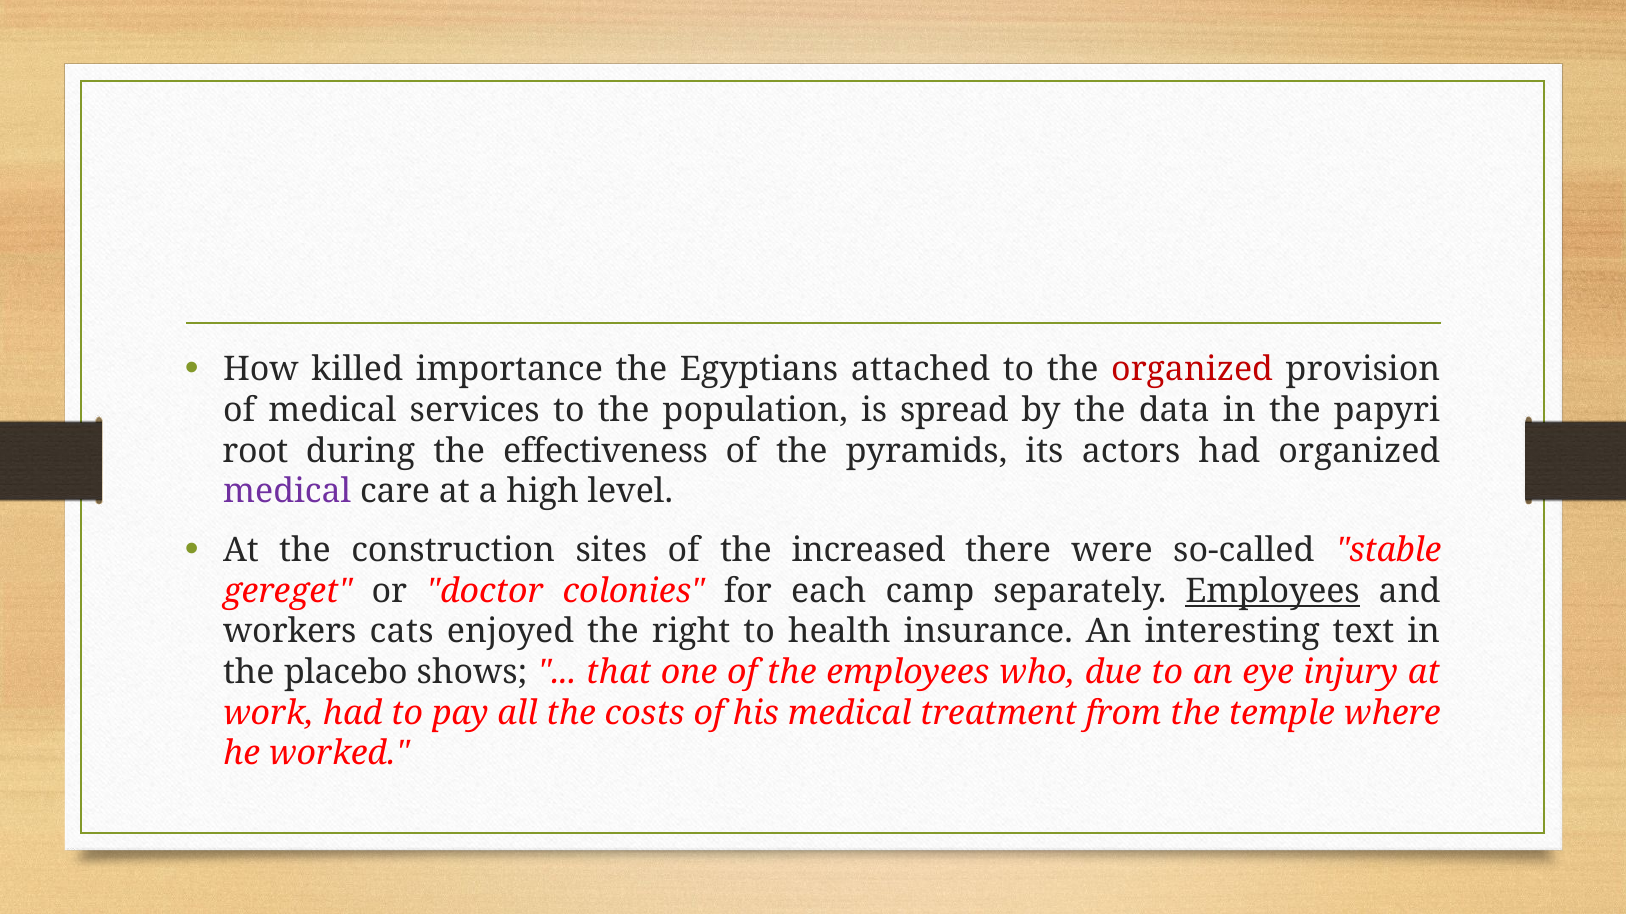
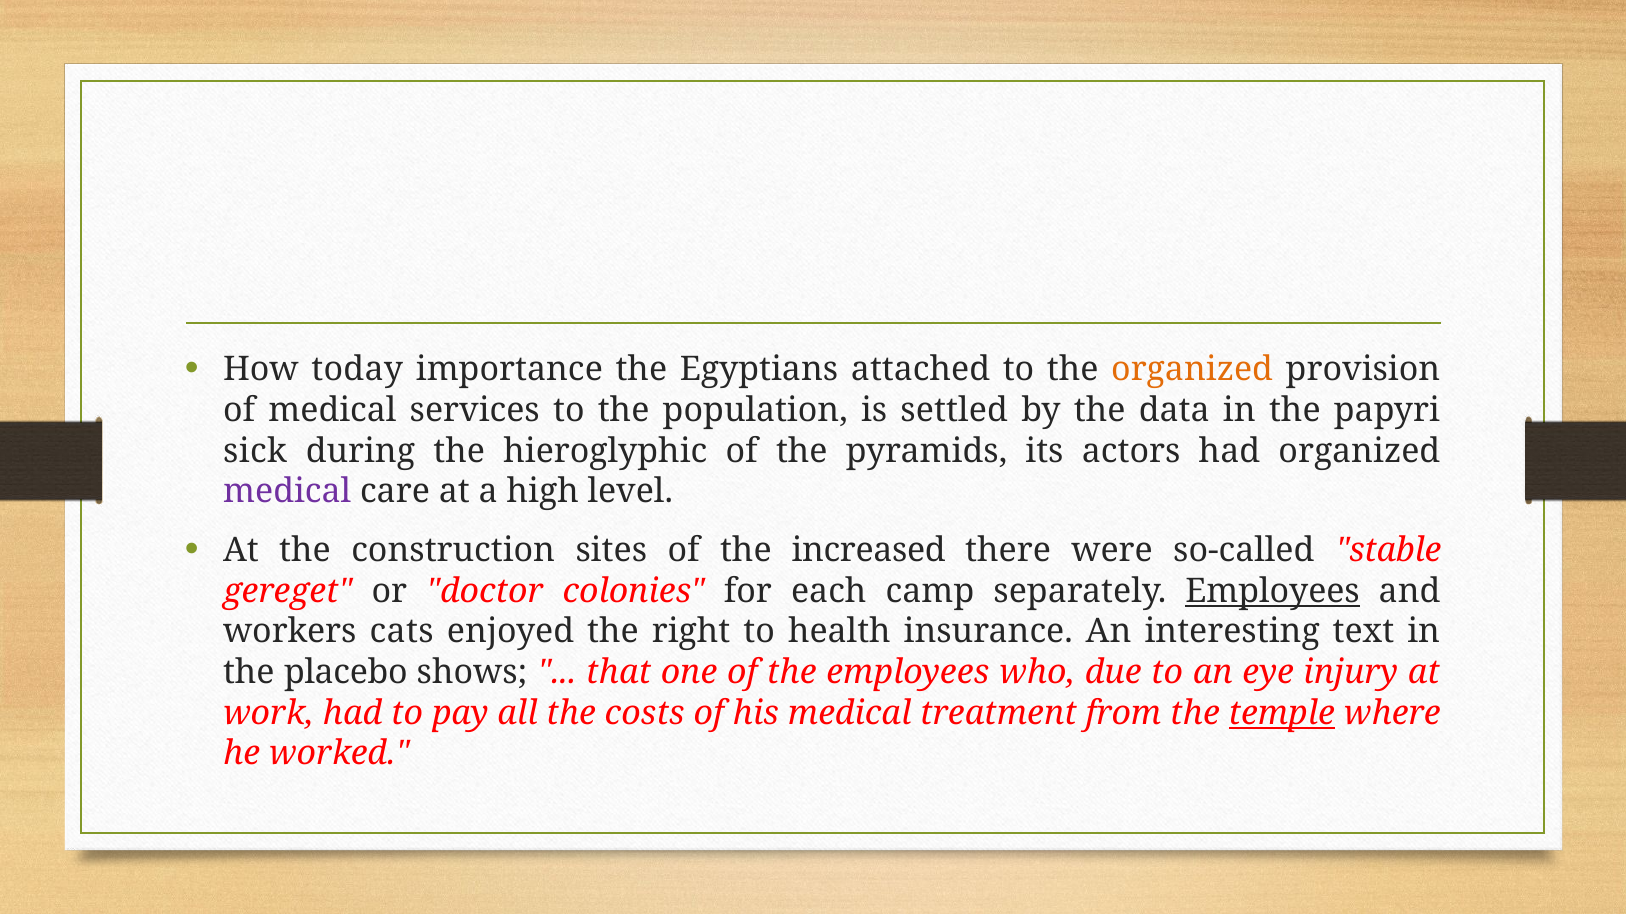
killed: killed -> today
organized at (1192, 370) colour: red -> orange
spread: spread -> settled
root: root -> sick
effectiveness: effectiveness -> hieroglyphic
temple underline: none -> present
